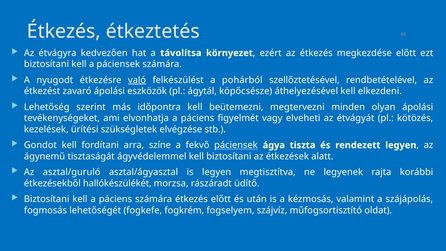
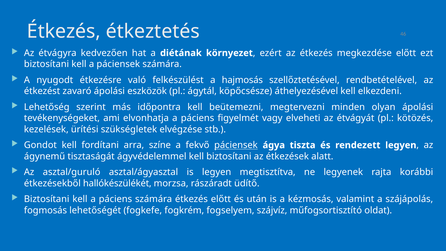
távolítsa: távolítsa -> diétának
való underline: present -> none
pohárból: pohárból -> hajmosás
